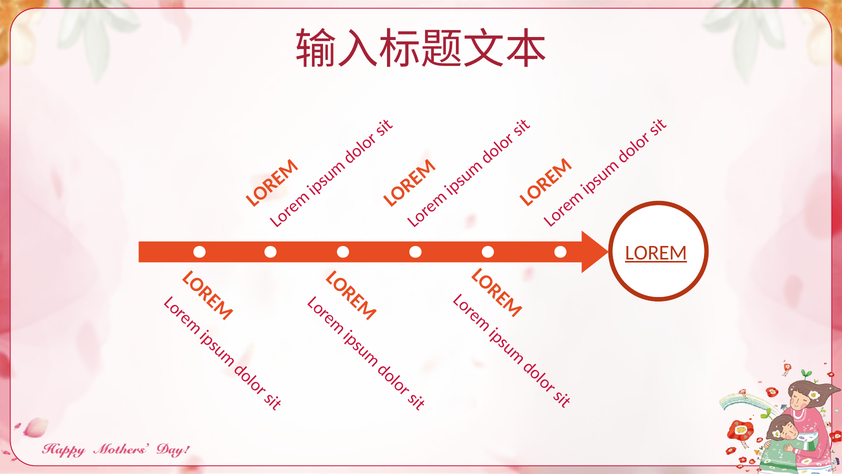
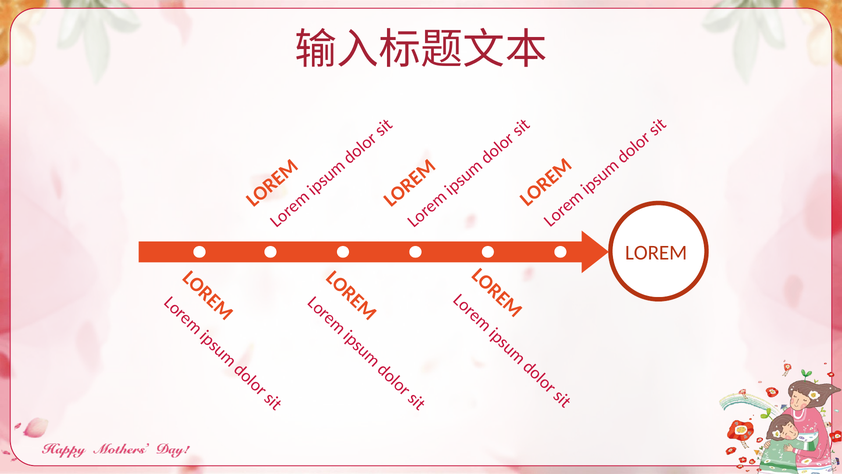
LOREM underline: present -> none
